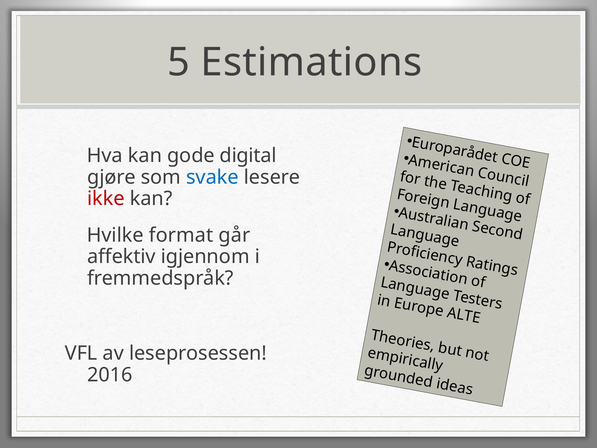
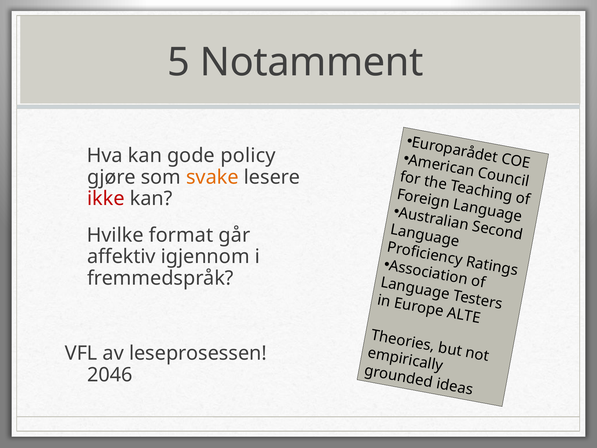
Estimations: Estimations -> Notamment
digital: digital -> policy
svake colour: blue -> orange
2016: 2016 -> 2046
